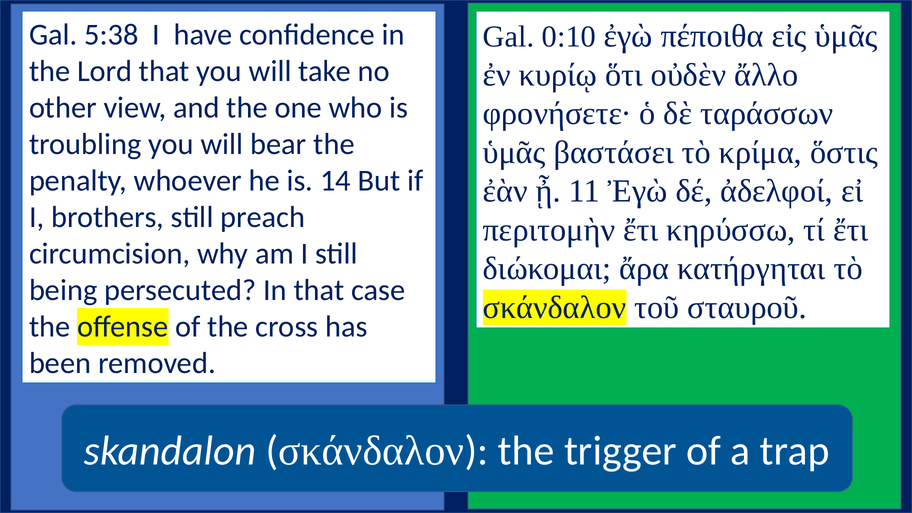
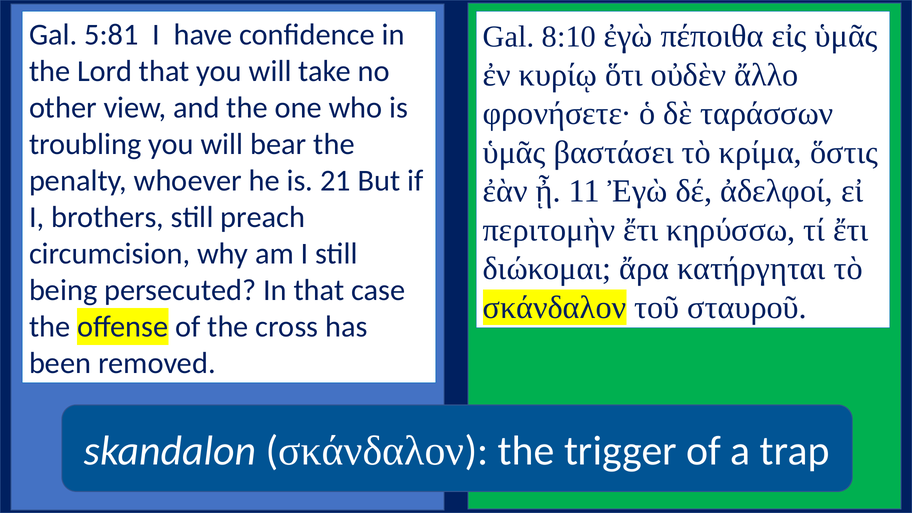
5:38: 5:38 -> 5:81
0:10: 0:10 -> 8:10
14: 14 -> 21
